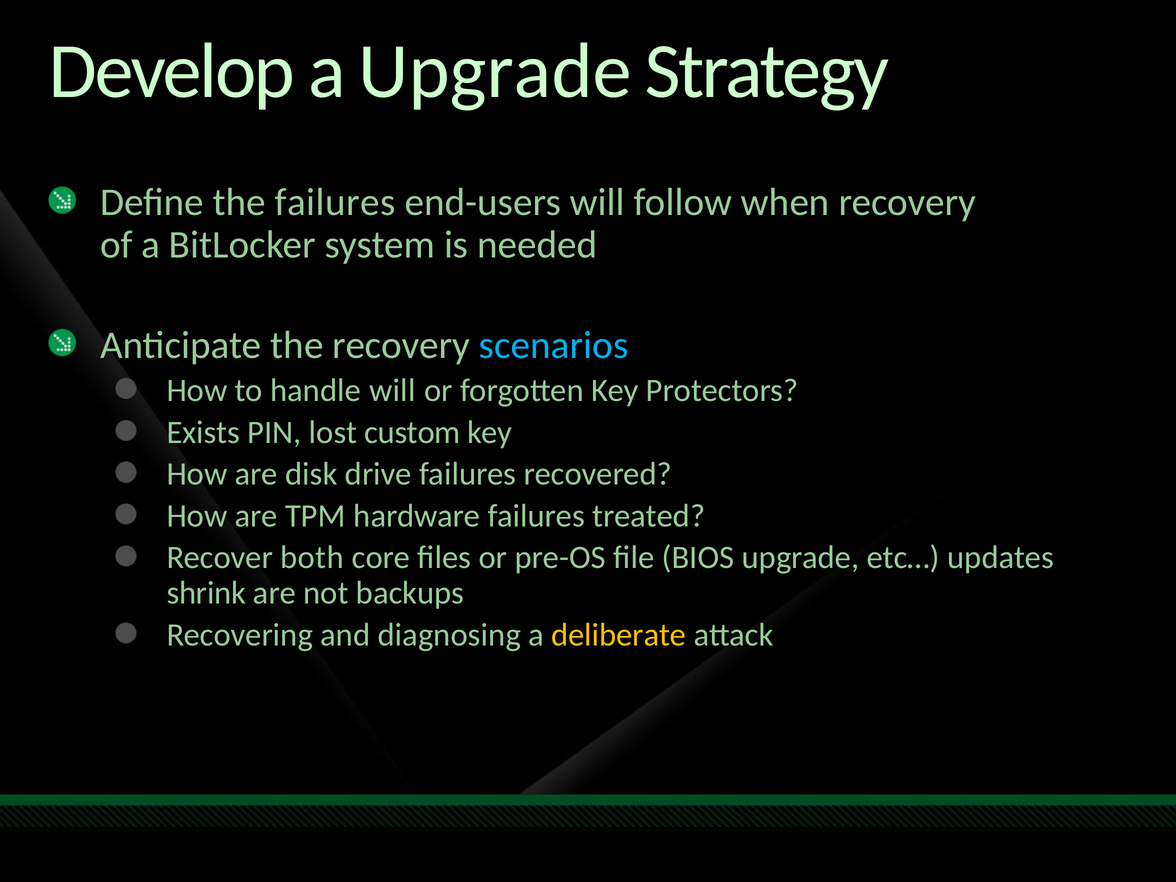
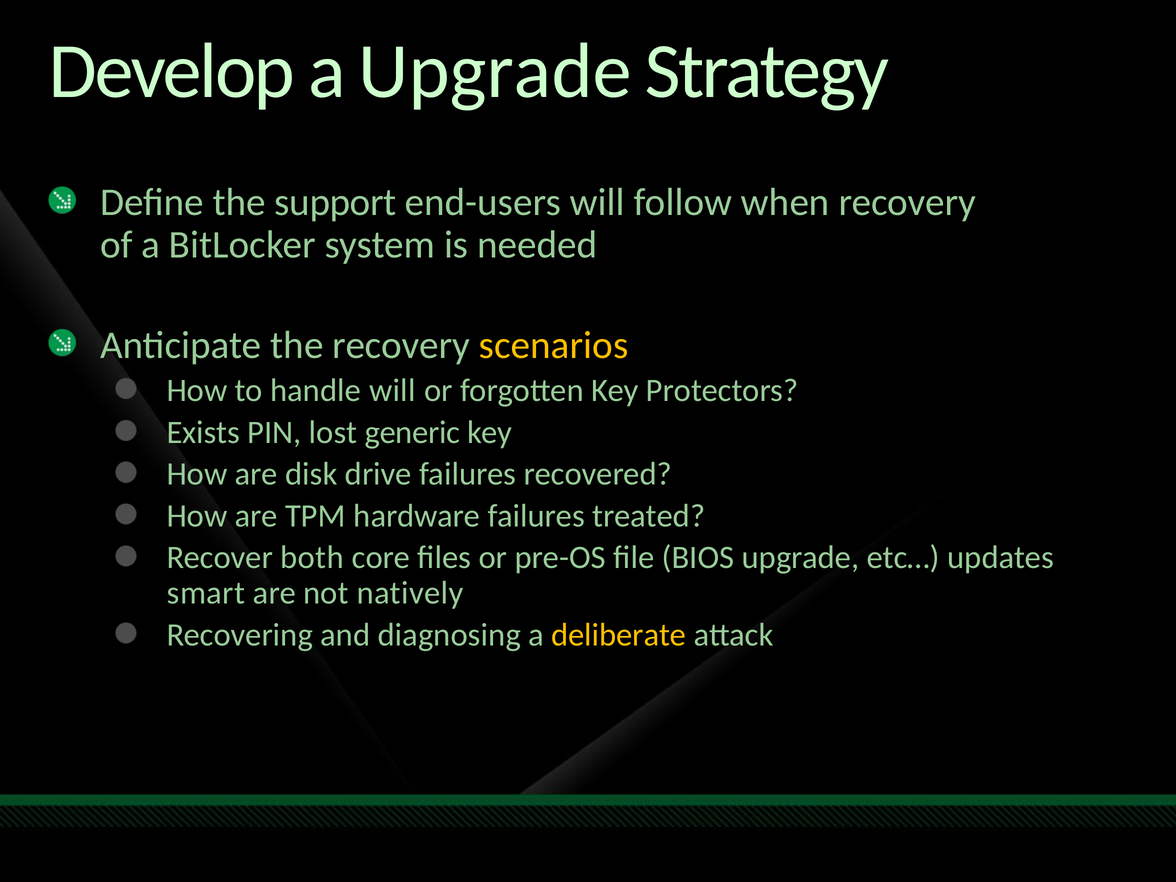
the failures: failures -> support
scenarios colour: light blue -> yellow
custom: custom -> generic
shrink: shrink -> smart
backups: backups -> natively
